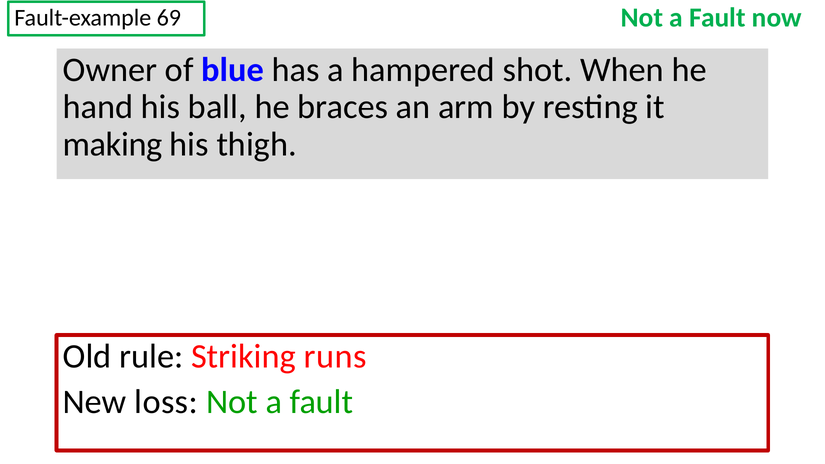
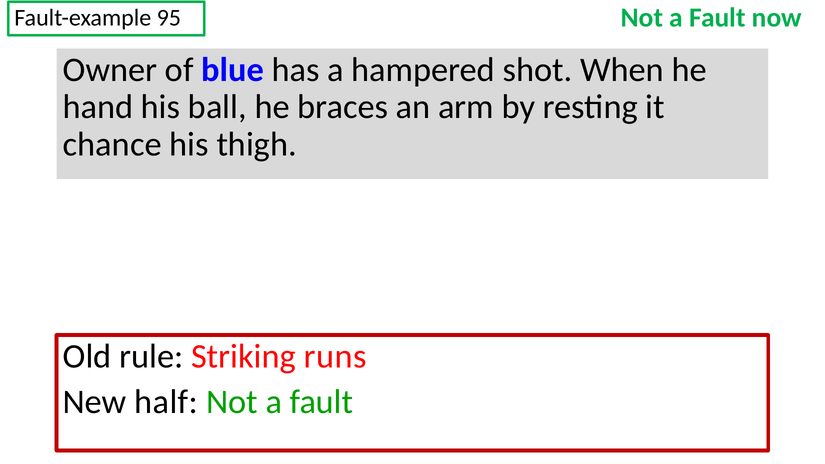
69: 69 -> 95
making: making -> chance
loss: loss -> half
